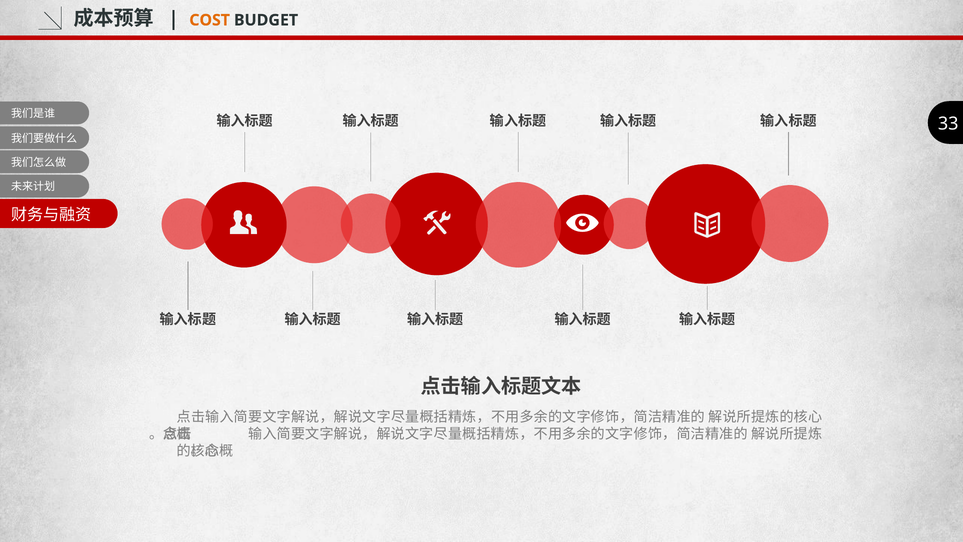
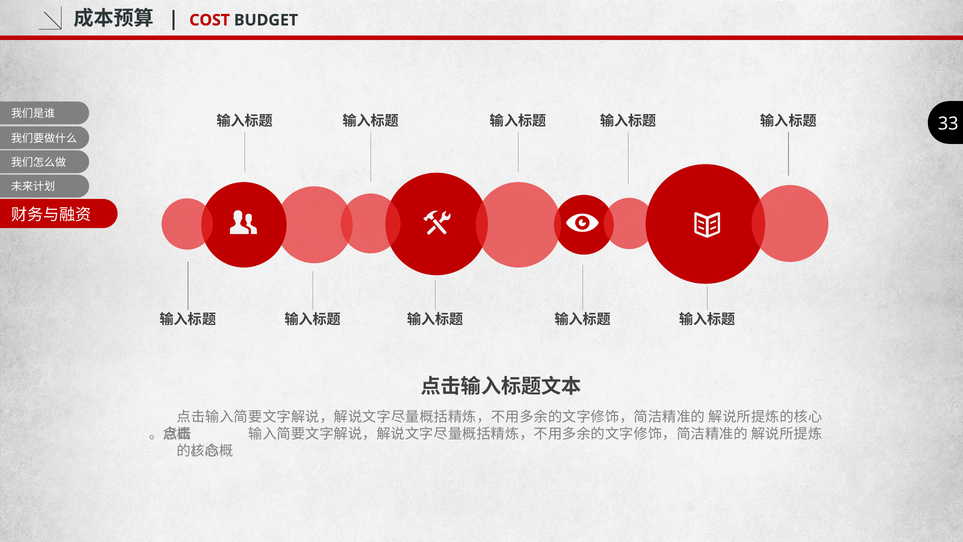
COST colour: orange -> red
